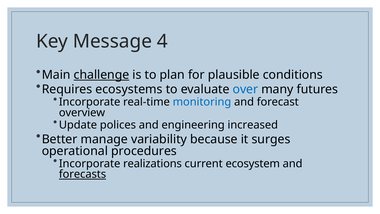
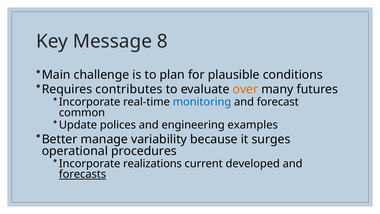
4: 4 -> 8
challenge underline: present -> none
ecosystems: ecosystems -> contributes
over colour: blue -> orange
overview: overview -> common
increased: increased -> examples
ecosystem: ecosystem -> developed
